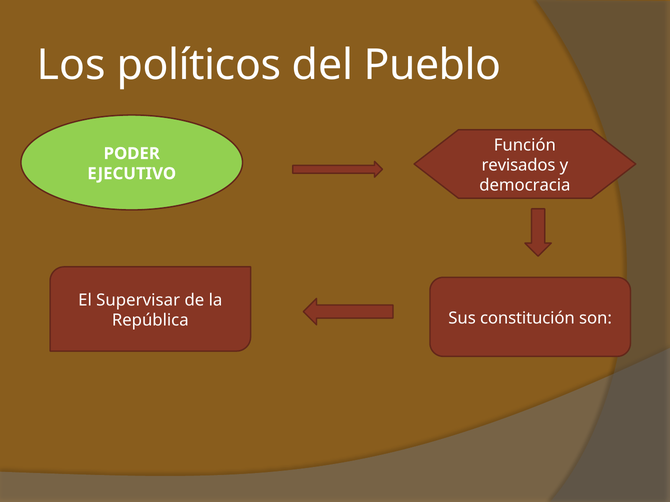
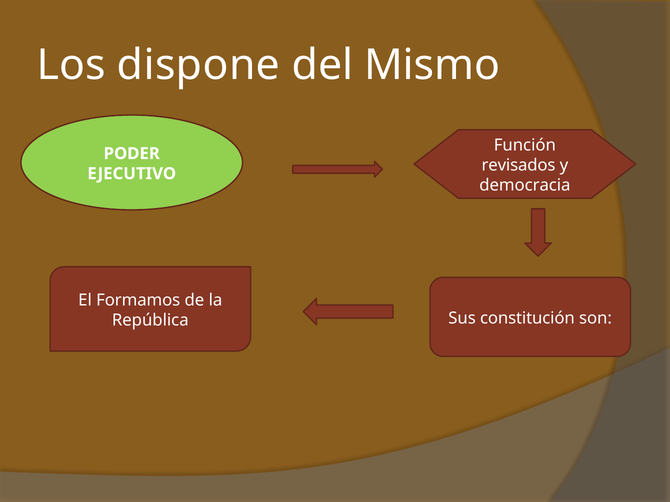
políticos: políticos -> dispone
Pueblo: Pueblo -> Mismo
Supervisar: Supervisar -> Formamos
